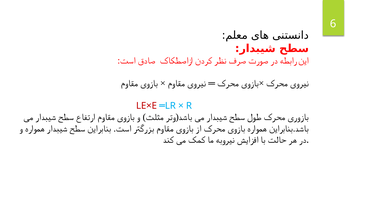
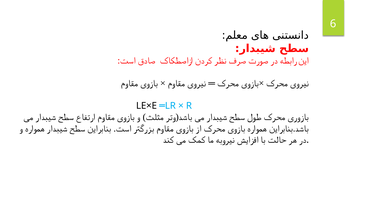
LE×E colour: red -> black
